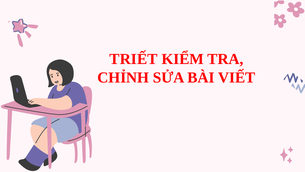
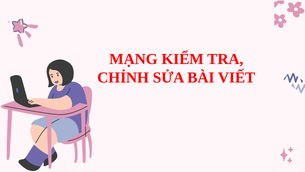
TRIẾT: TRIẾT -> MẠNG
